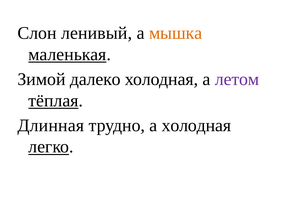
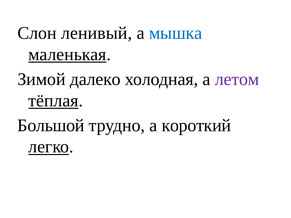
мышка colour: orange -> blue
Длинная: Длинная -> Большой
а холодная: холодная -> короткий
